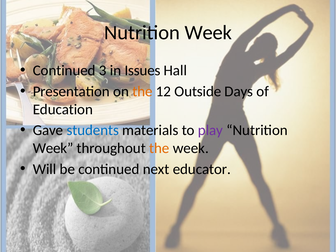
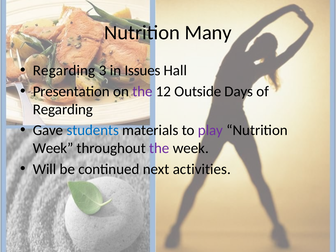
Week at (208, 33): Week -> Many
Continued at (64, 70): Continued -> Regarding
the at (142, 91) colour: orange -> purple
Education at (63, 109): Education -> Regarding
the at (159, 148) colour: orange -> purple
educator: educator -> activities
